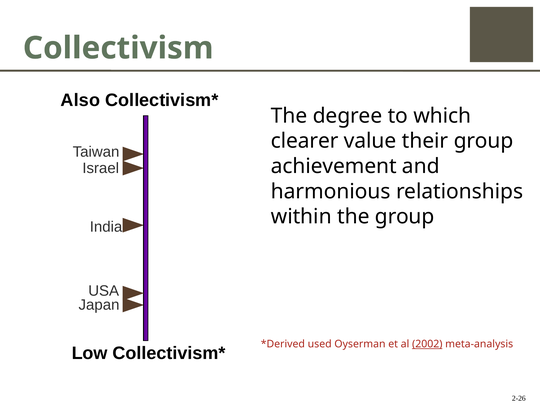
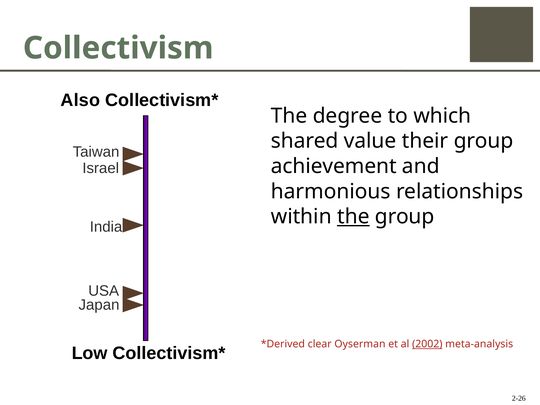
clearer: clearer -> shared
the at (353, 217) underline: none -> present
used: used -> clear
